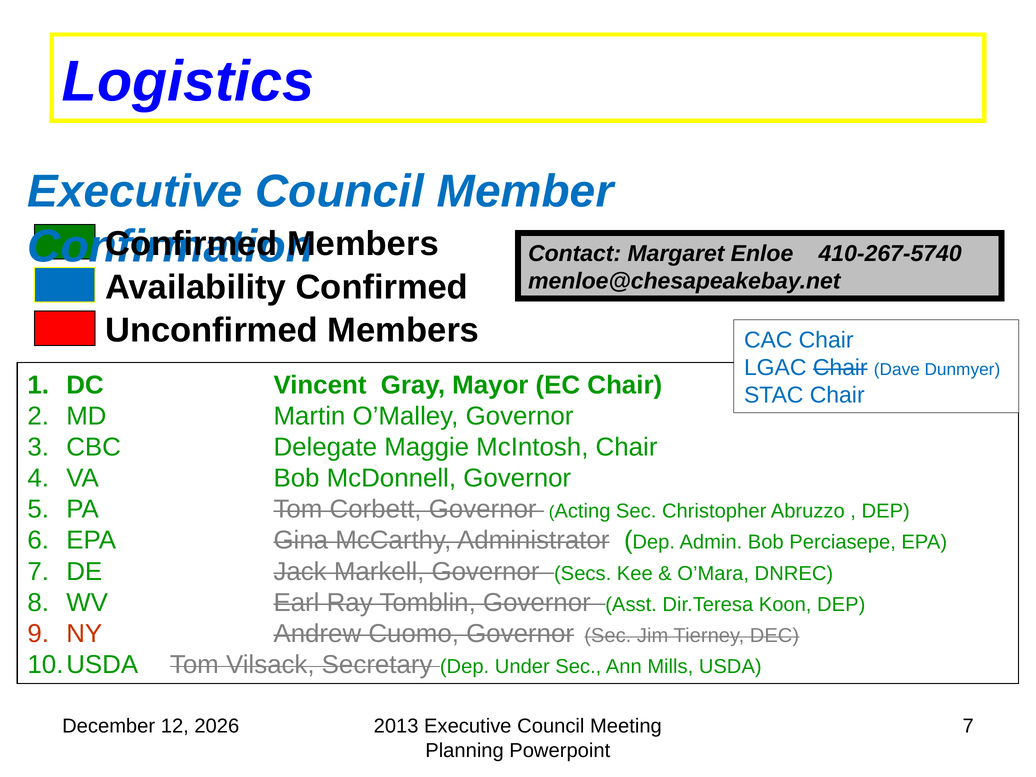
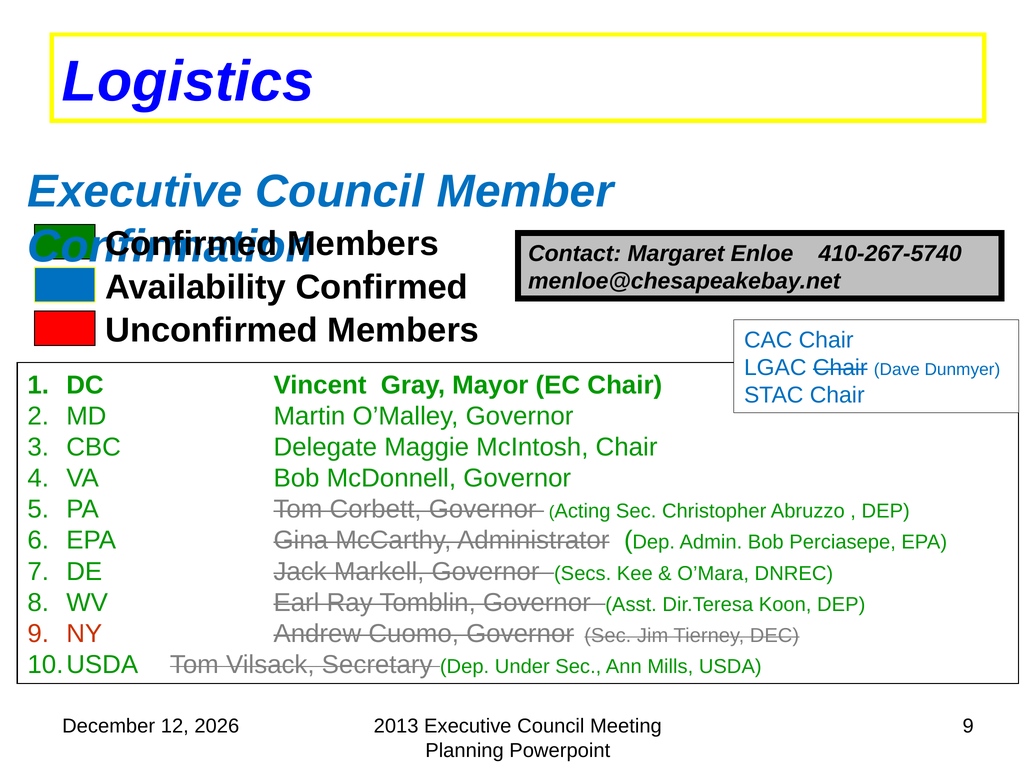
7 at (968, 726): 7 -> 9
